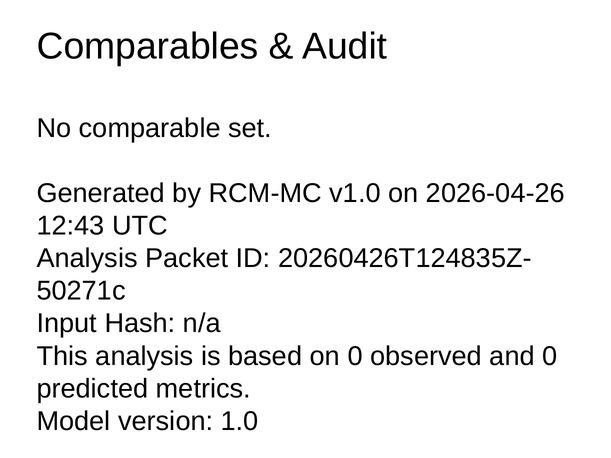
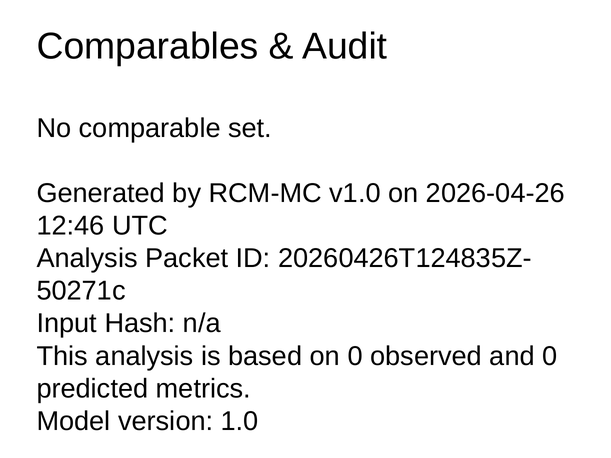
12:43: 12:43 -> 12:46
